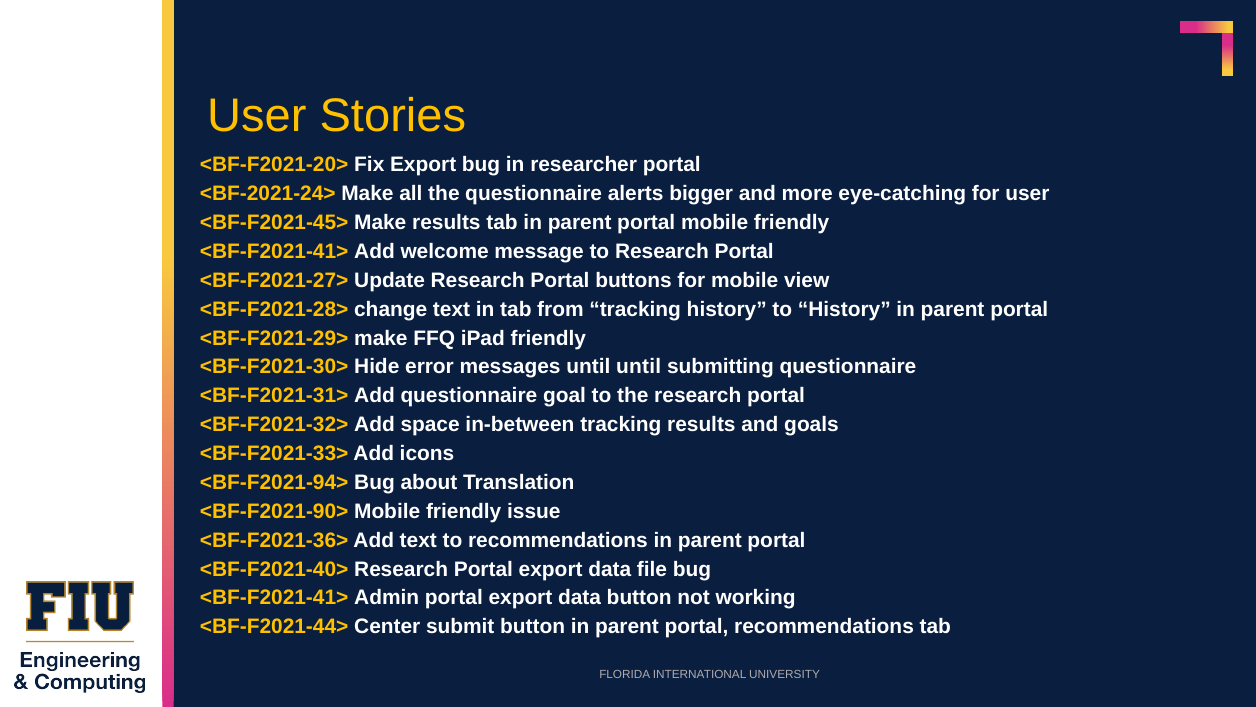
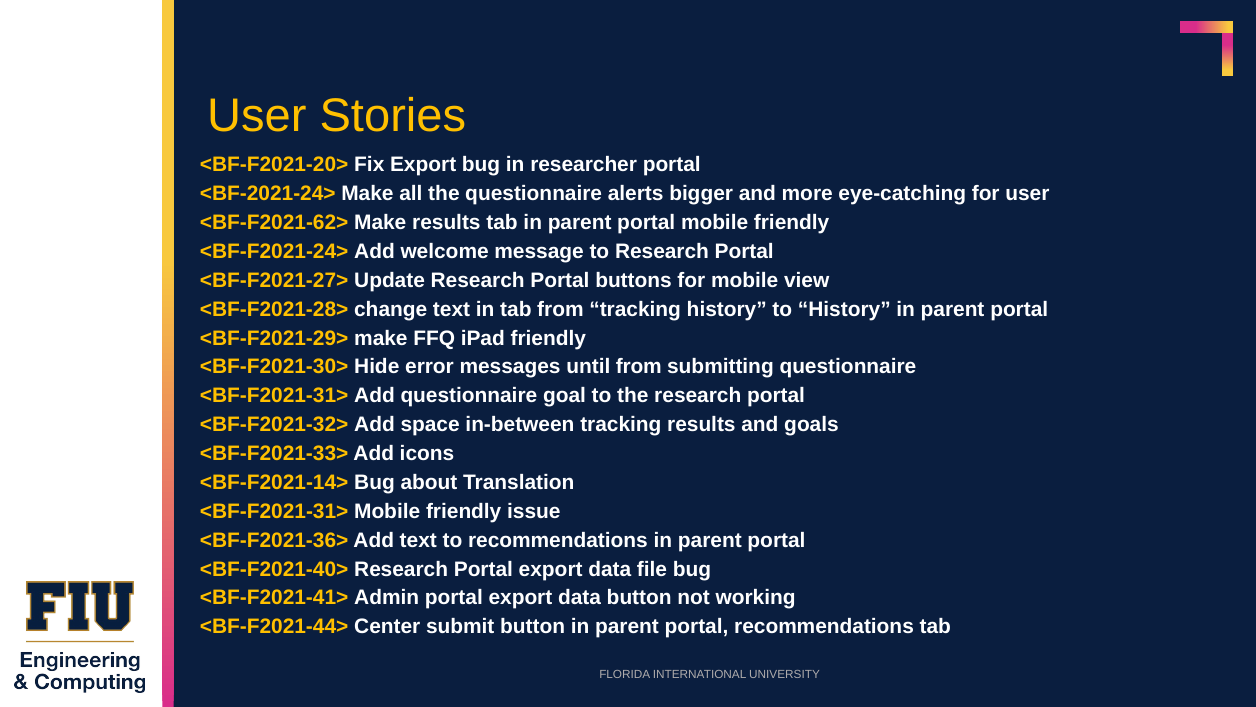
<BF-F2021-45>: <BF-F2021-45> -> <BF-F2021-62>
<BF-F2021-41> at (274, 251): <BF-F2021-41> -> <BF-F2021-24>
until until: until -> from
<BF-F2021-94>: <BF-F2021-94> -> <BF-F2021-14>
<BF-F2021-90> at (274, 511): <BF-F2021-90> -> <BF-F2021-31>
